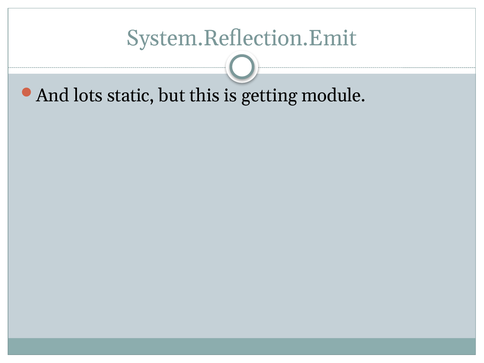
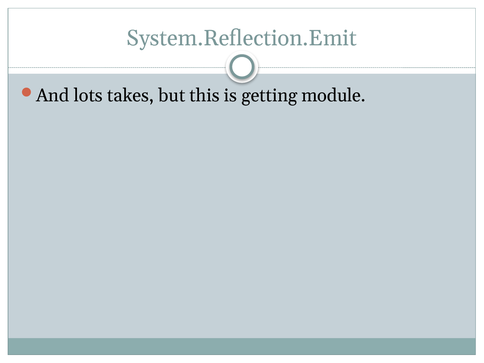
static: static -> takes
